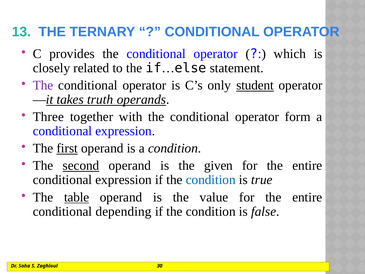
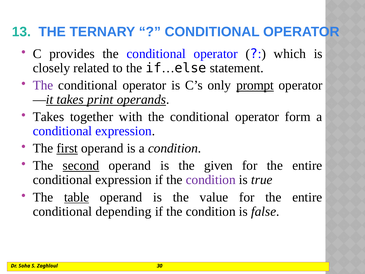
student: student -> prompt
truth: truth -> print
Three at (48, 117): Three -> Takes
condition at (211, 180) colour: blue -> purple
